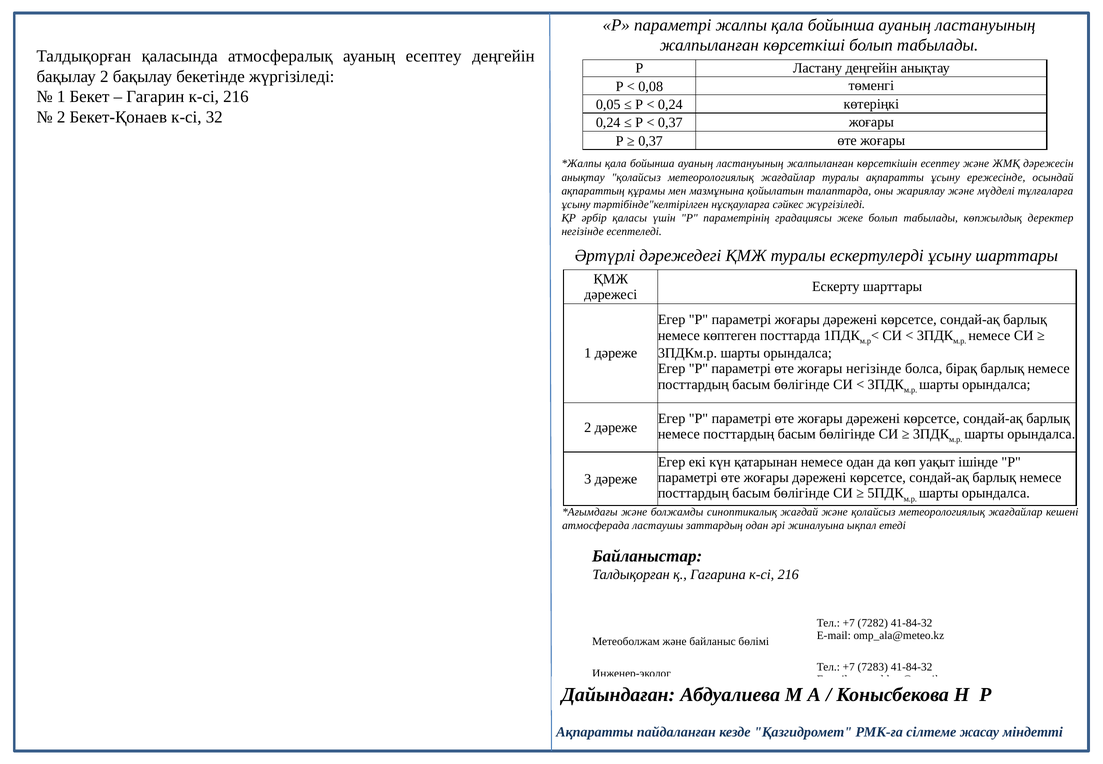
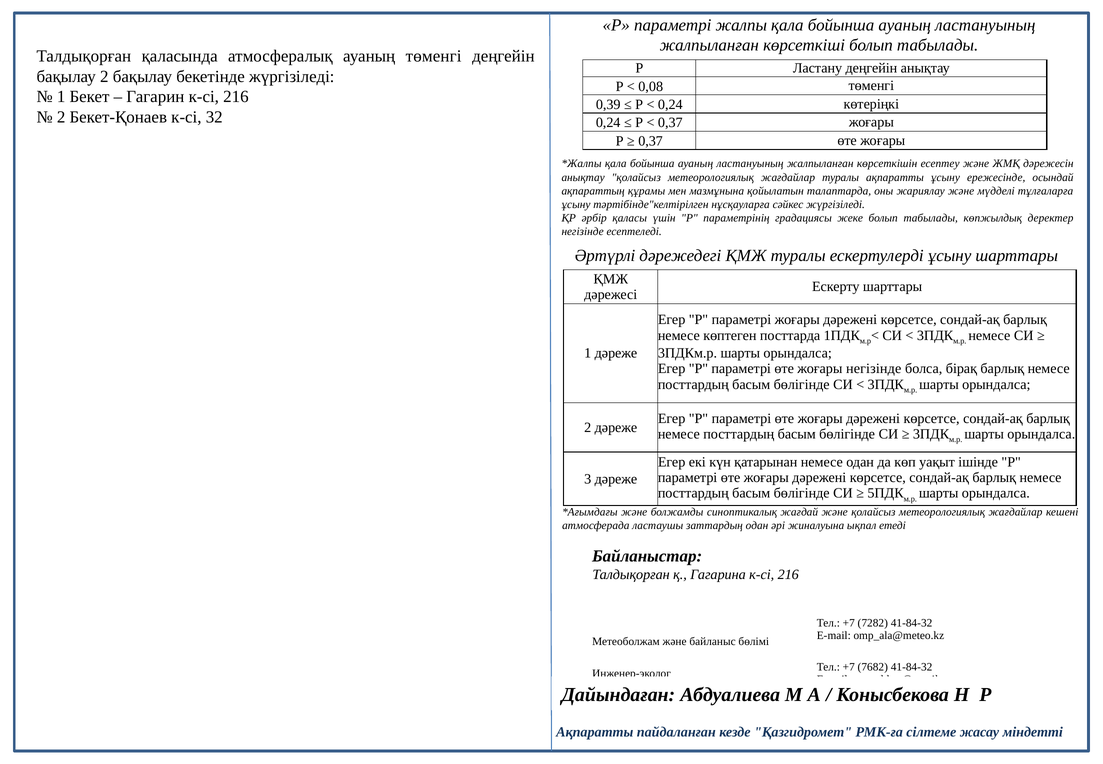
ауаның есептеу: есептеу -> төменгі
0,05: 0,05 -> 0,39
7283: 7283 -> 7682
